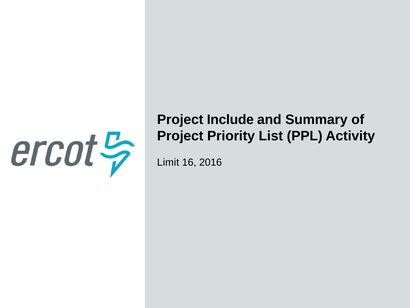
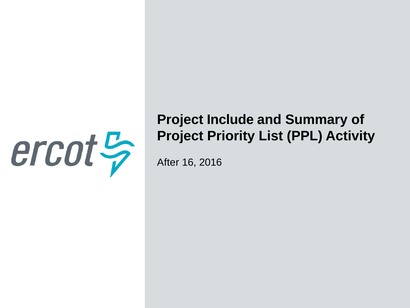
Limit: Limit -> After
